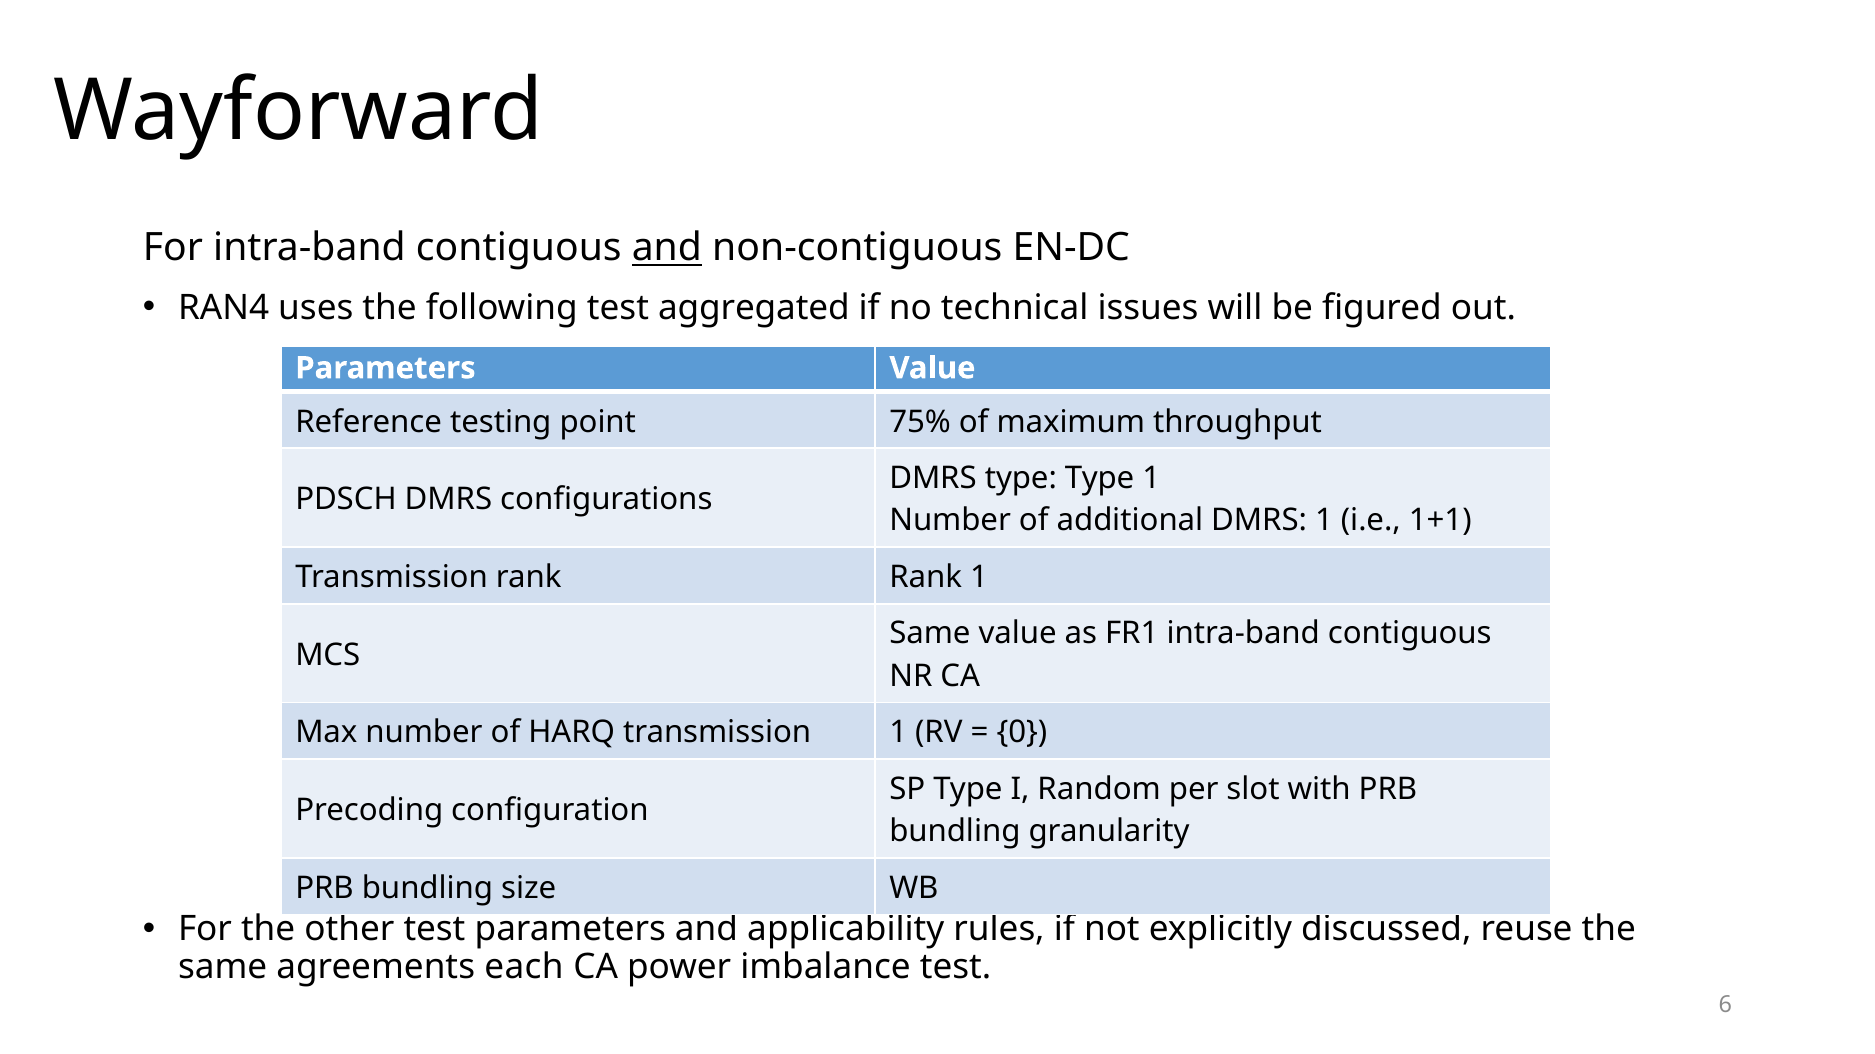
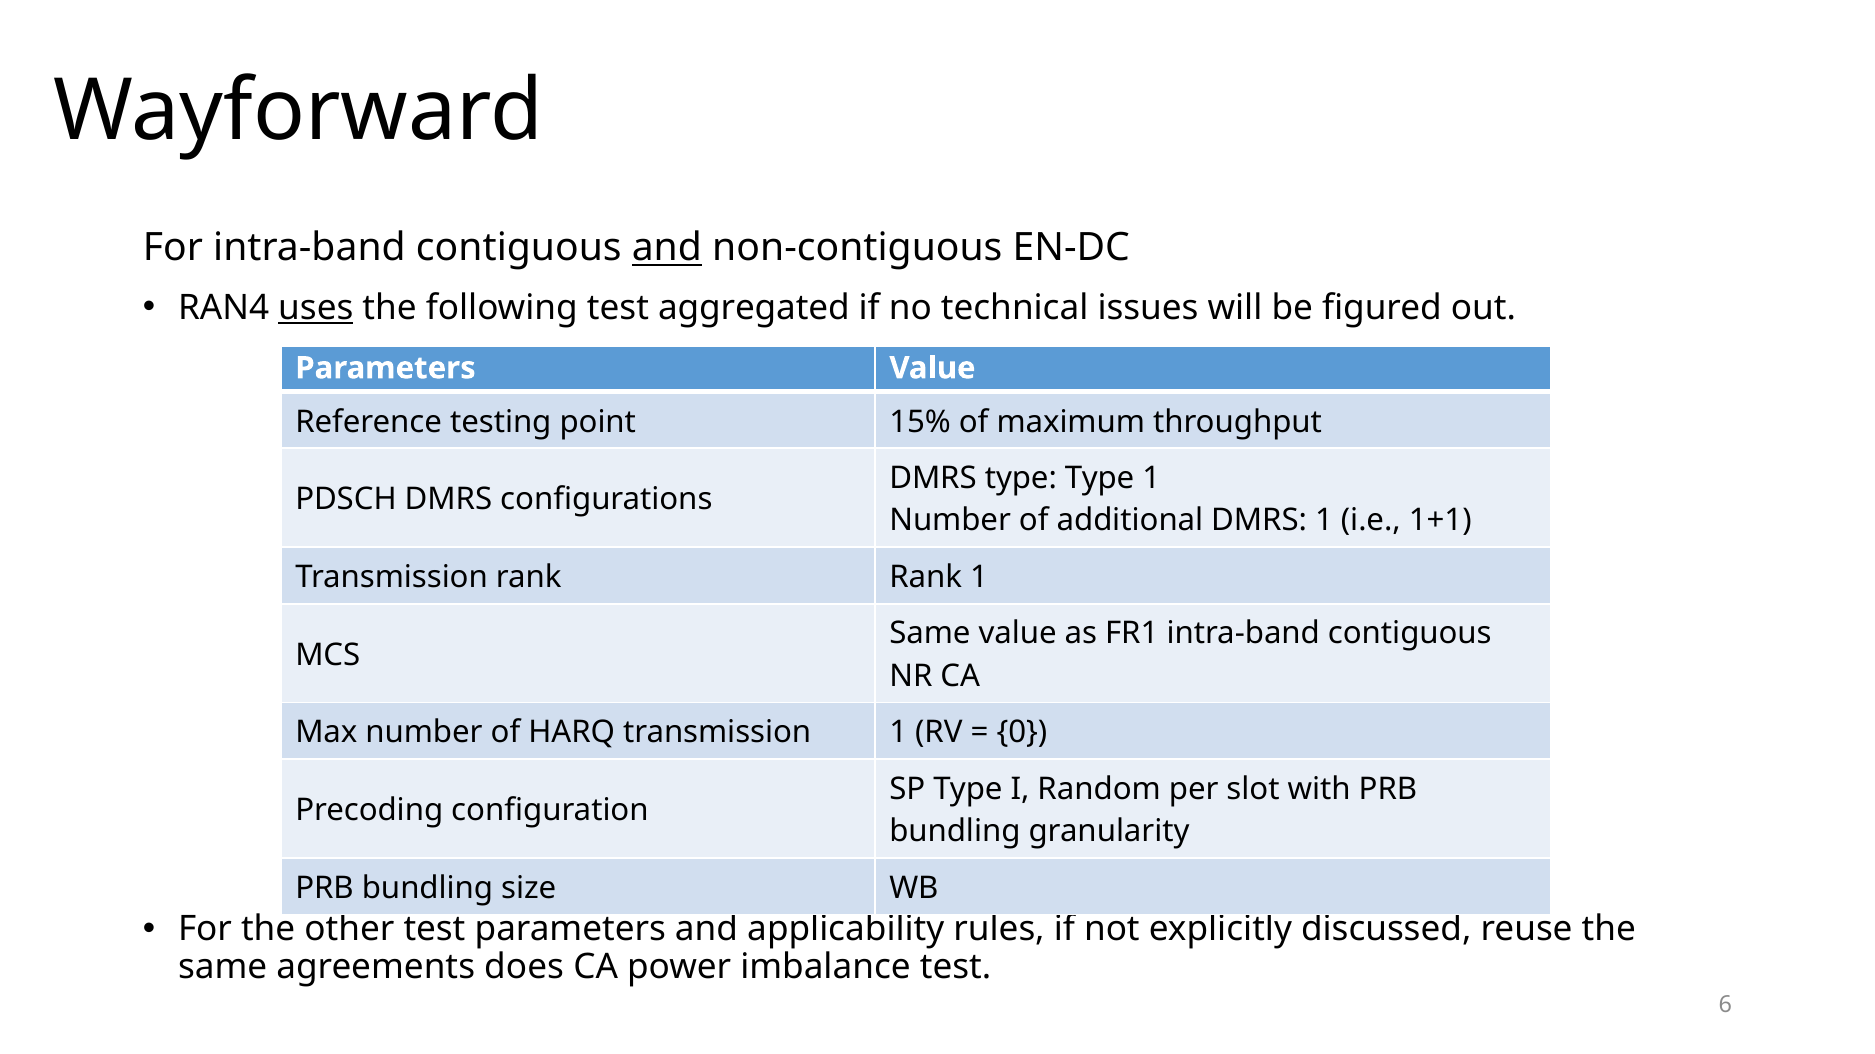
uses underline: none -> present
75%: 75% -> 15%
each: each -> does
